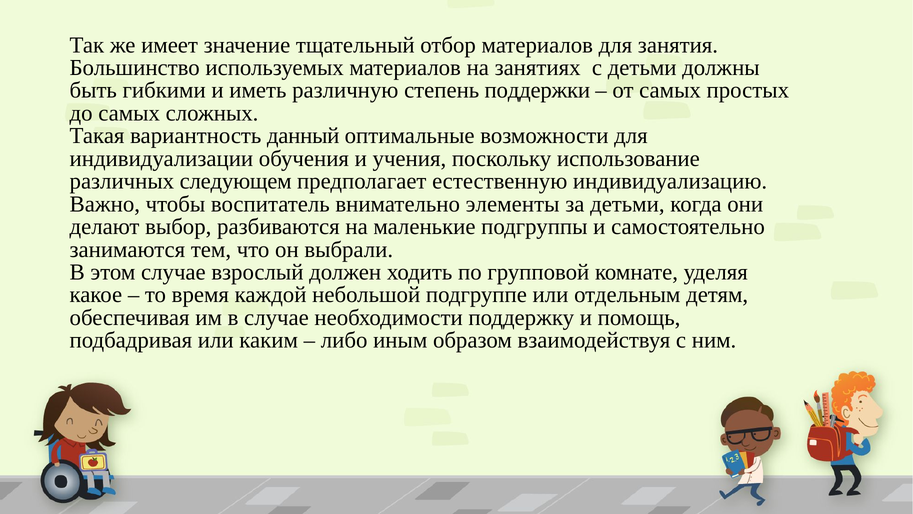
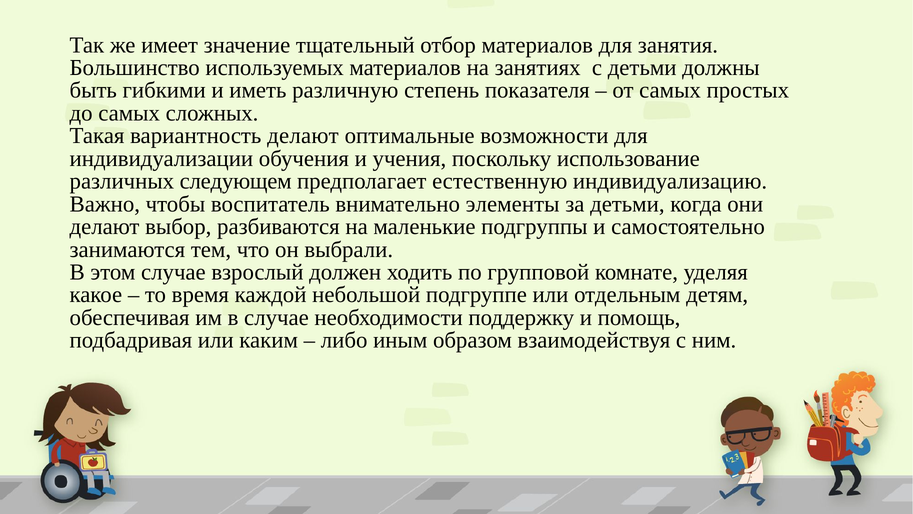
поддержки: поддержки -> показателя
вариантность данный: данный -> делают
